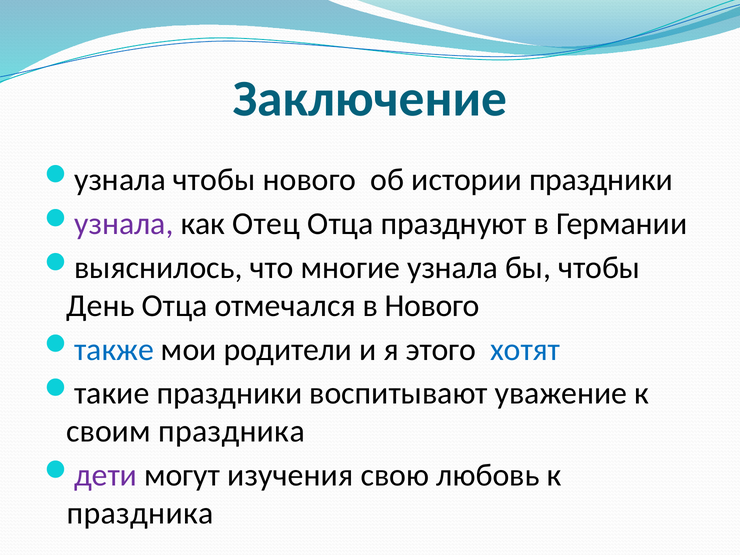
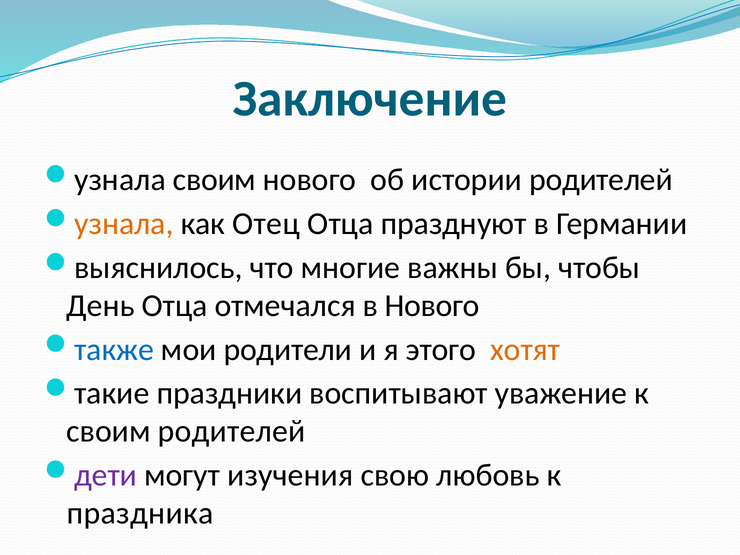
узнала чтобы: чтобы -> своим
истории праздники: праздники -> родителей
узнала at (124, 224) colour: purple -> orange
многие узнала: узнала -> важны
хотят colour: blue -> orange
своим праздника: праздника -> родителей
